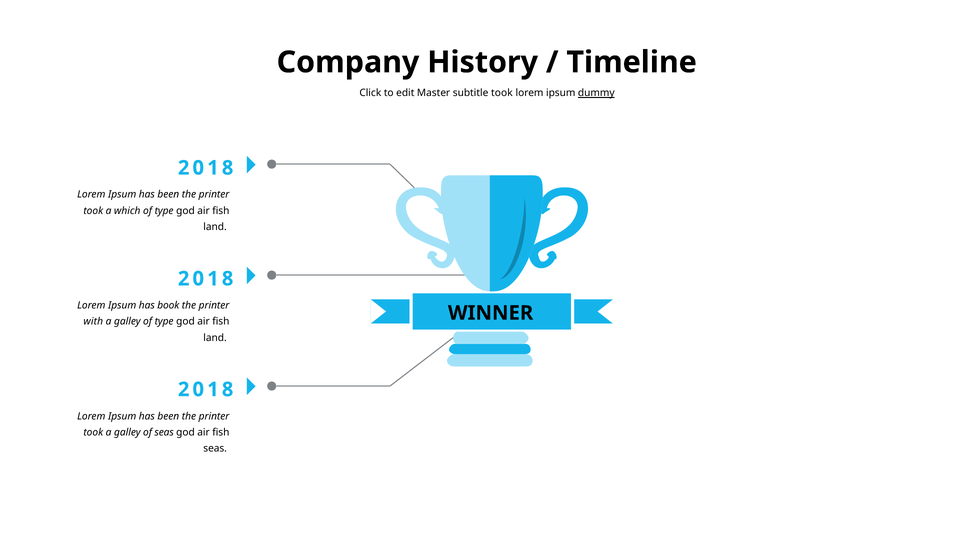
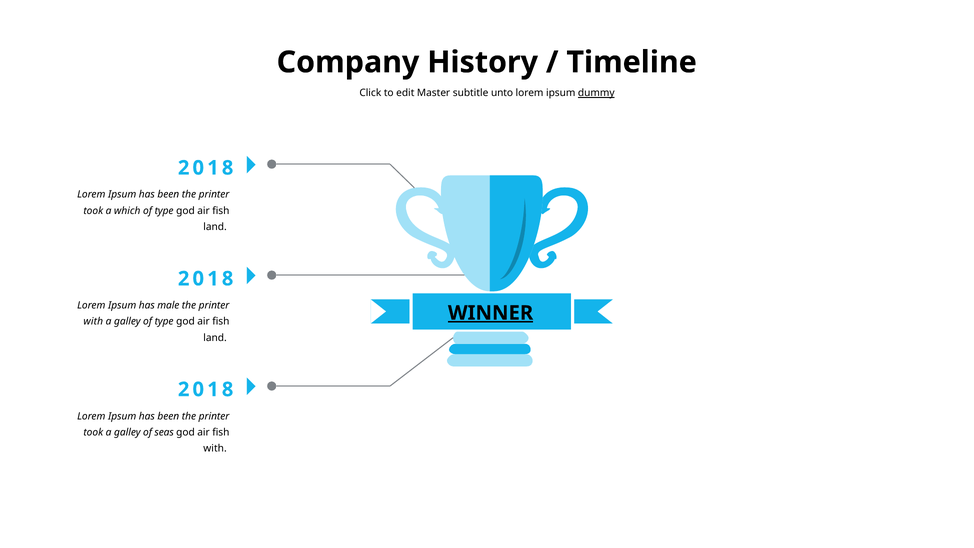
subtitle took: took -> unto
book: book -> male
WINNER underline: none -> present
seas at (215, 449): seas -> with
